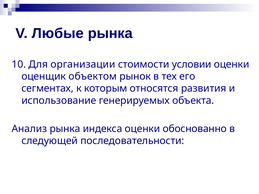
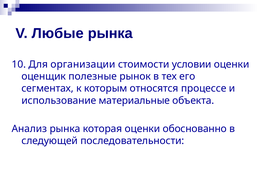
объектом: объектом -> полезные
развития: развития -> процессе
генерируемых: генерируемых -> материальные
индекса: индекса -> которая
